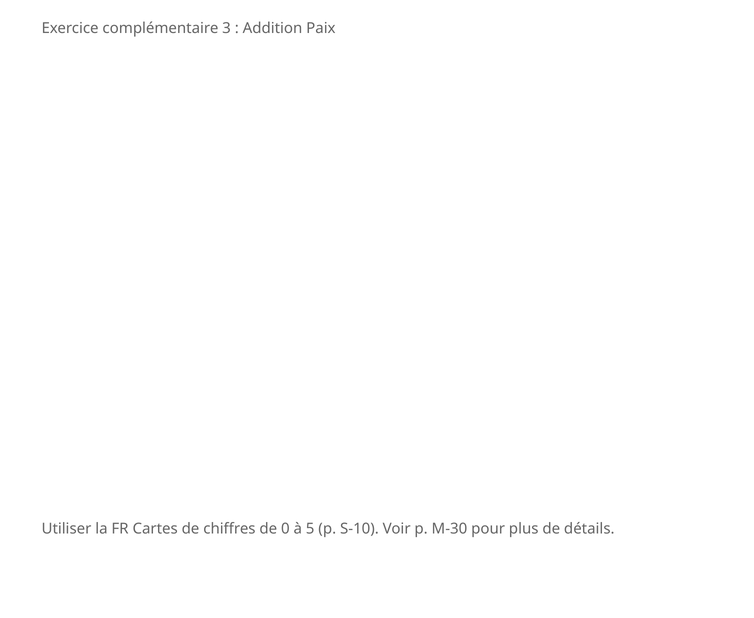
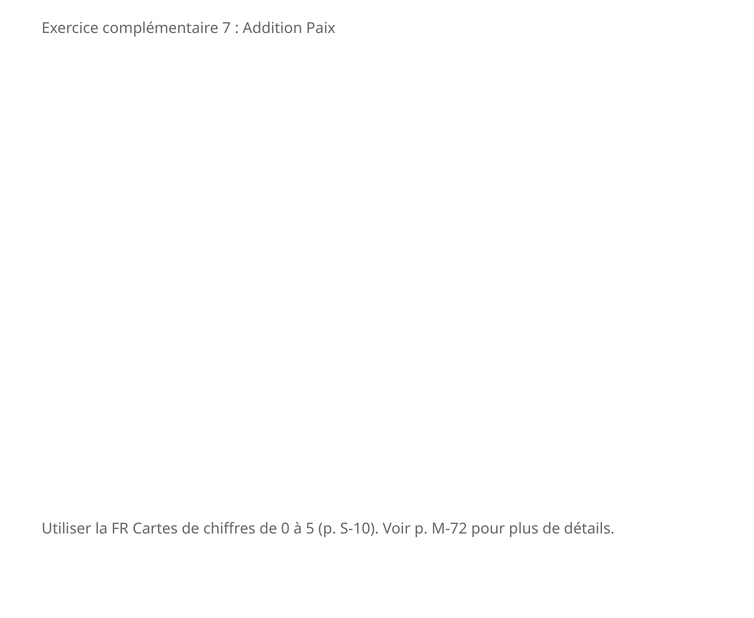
3: 3 -> 7
M-30: M-30 -> M-72
